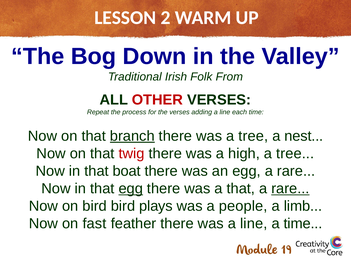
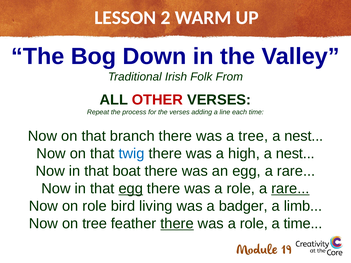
branch underline: present -> none
twig colour: red -> blue
tree at (295, 154): tree -> nest
that at (241, 189): that -> role
on bird: bird -> role
plays: plays -> living
people: people -> badger
on fast: fast -> tree
there at (177, 224) underline: none -> present
line at (254, 224): line -> role
